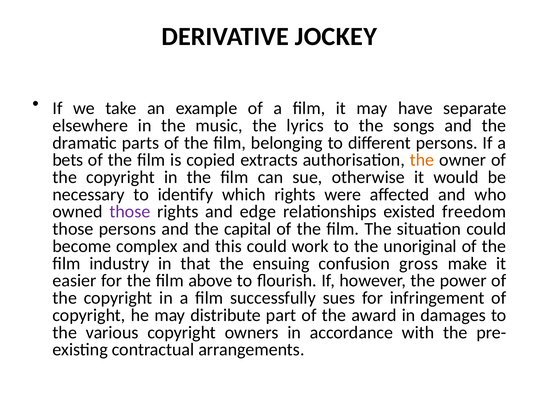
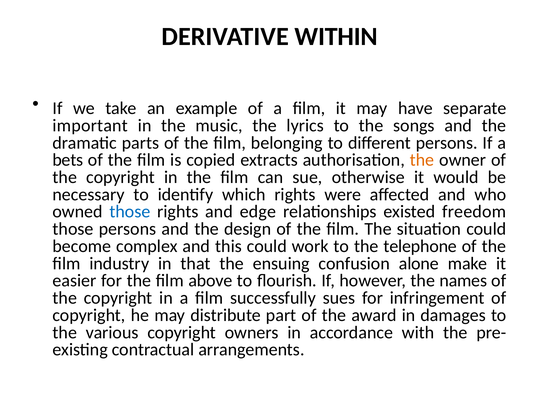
JOCKEY: JOCKEY -> WITHIN
elsewhere: elsewhere -> important
those at (130, 212) colour: purple -> blue
capital: capital -> design
unoriginal: unoriginal -> telephone
gross: gross -> alone
power: power -> names
